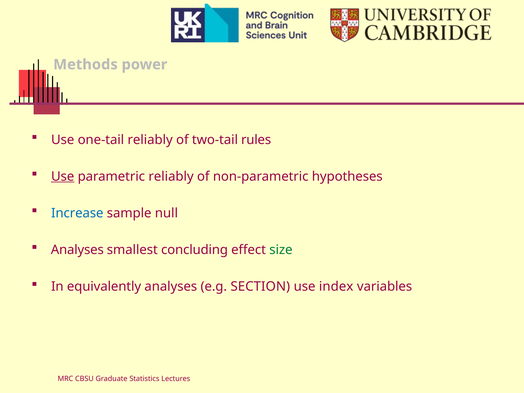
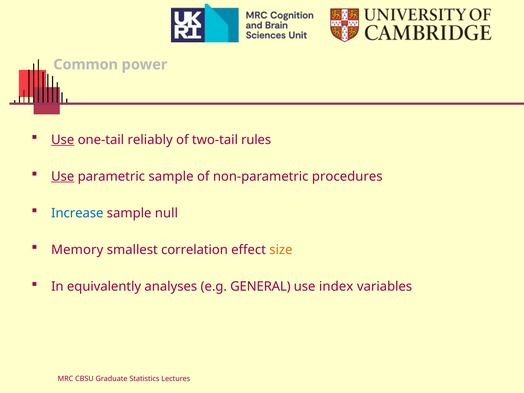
Methods: Methods -> Common
Use at (63, 140) underline: none -> present
parametric reliably: reliably -> sample
hypotheses: hypotheses -> procedures
Analyses at (77, 250): Analyses -> Memory
concluding: concluding -> correlation
size colour: green -> orange
SECTION: SECTION -> GENERAL
